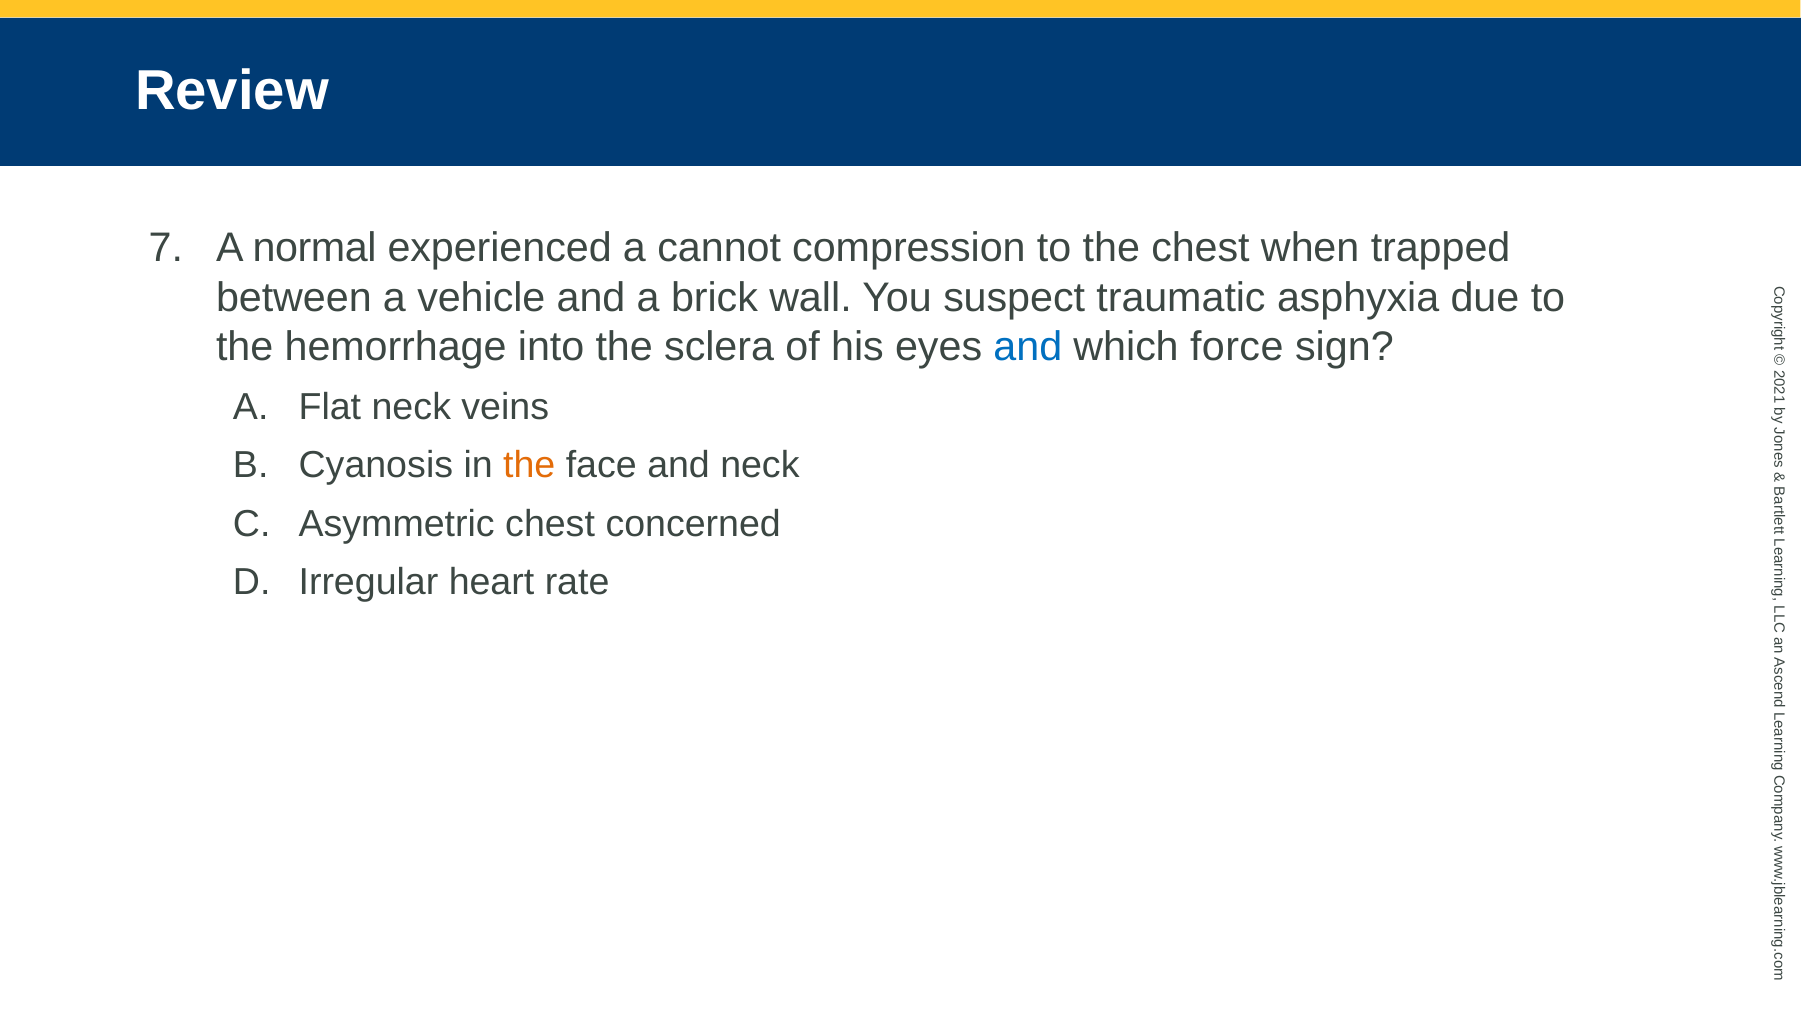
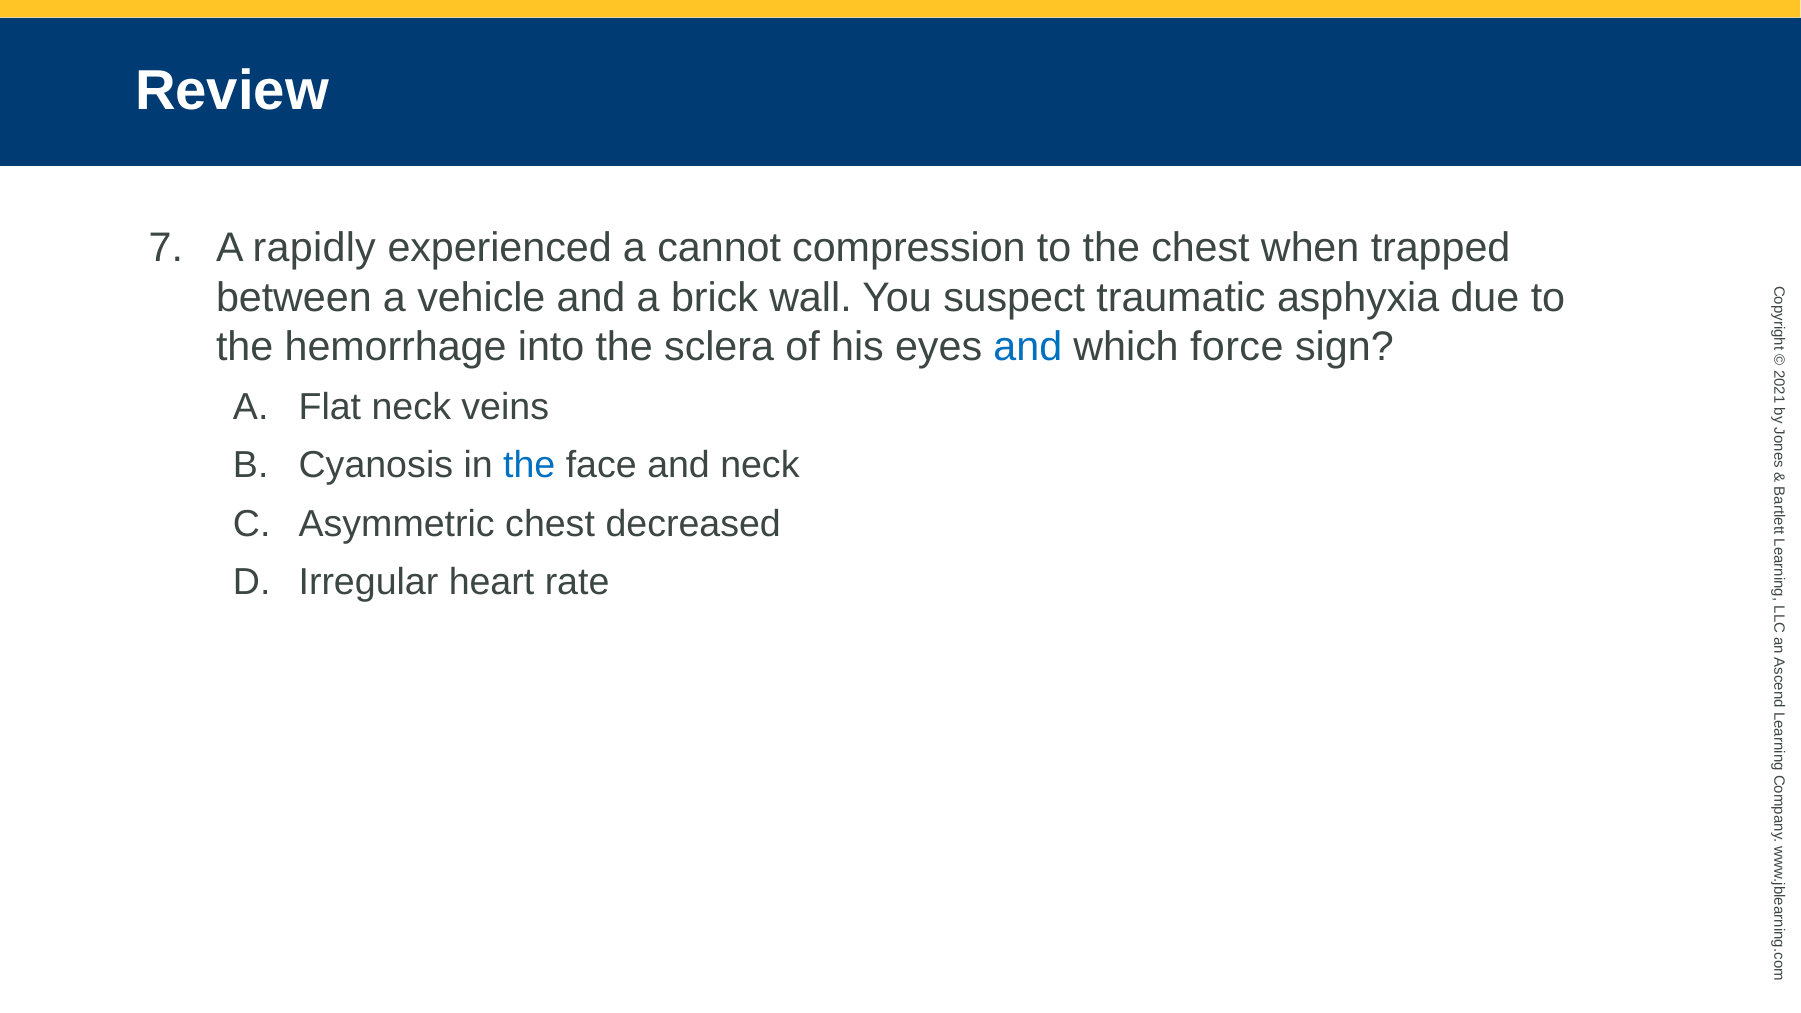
normal: normal -> rapidly
the at (529, 466) colour: orange -> blue
concerned: concerned -> decreased
